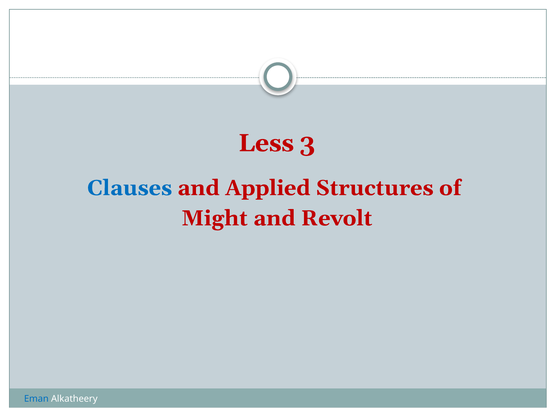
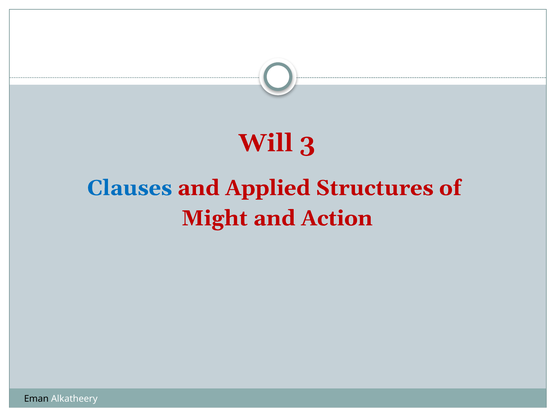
Less: Less -> Will
Revolt: Revolt -> Action
Eman colour: blue -> black
